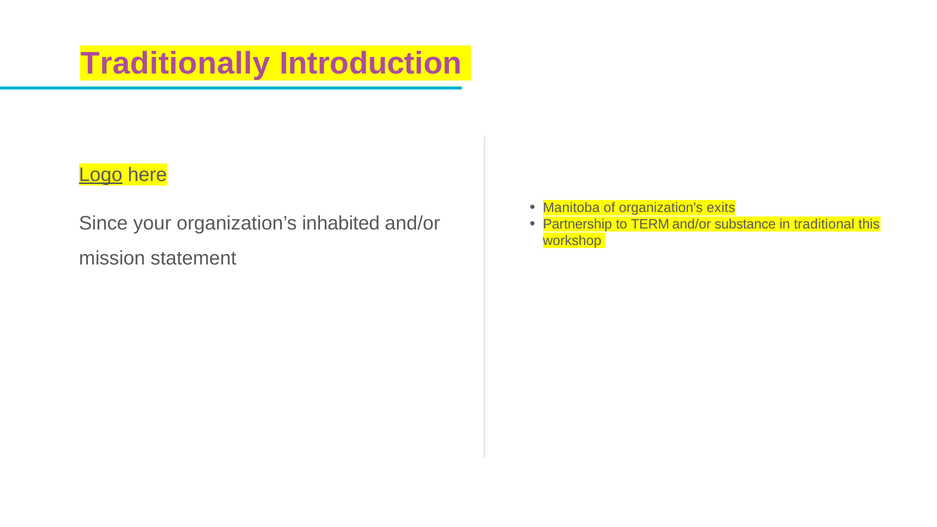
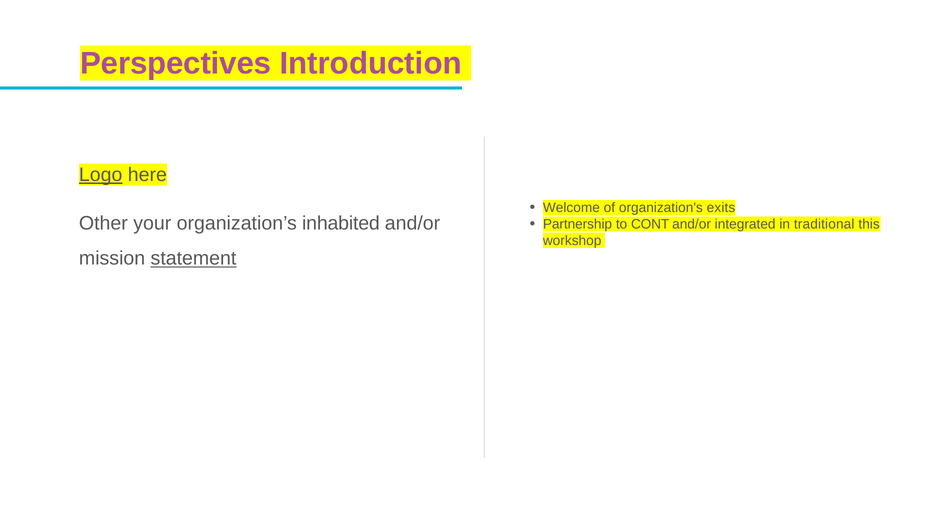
Traditionally: Traditionally -> Perspectives
Manitoba: Manitoba -> Welcome
Since: Since -> Other
TERM: TERM -> CONT
substance: substance -> integrated
statement underline: none -> present
